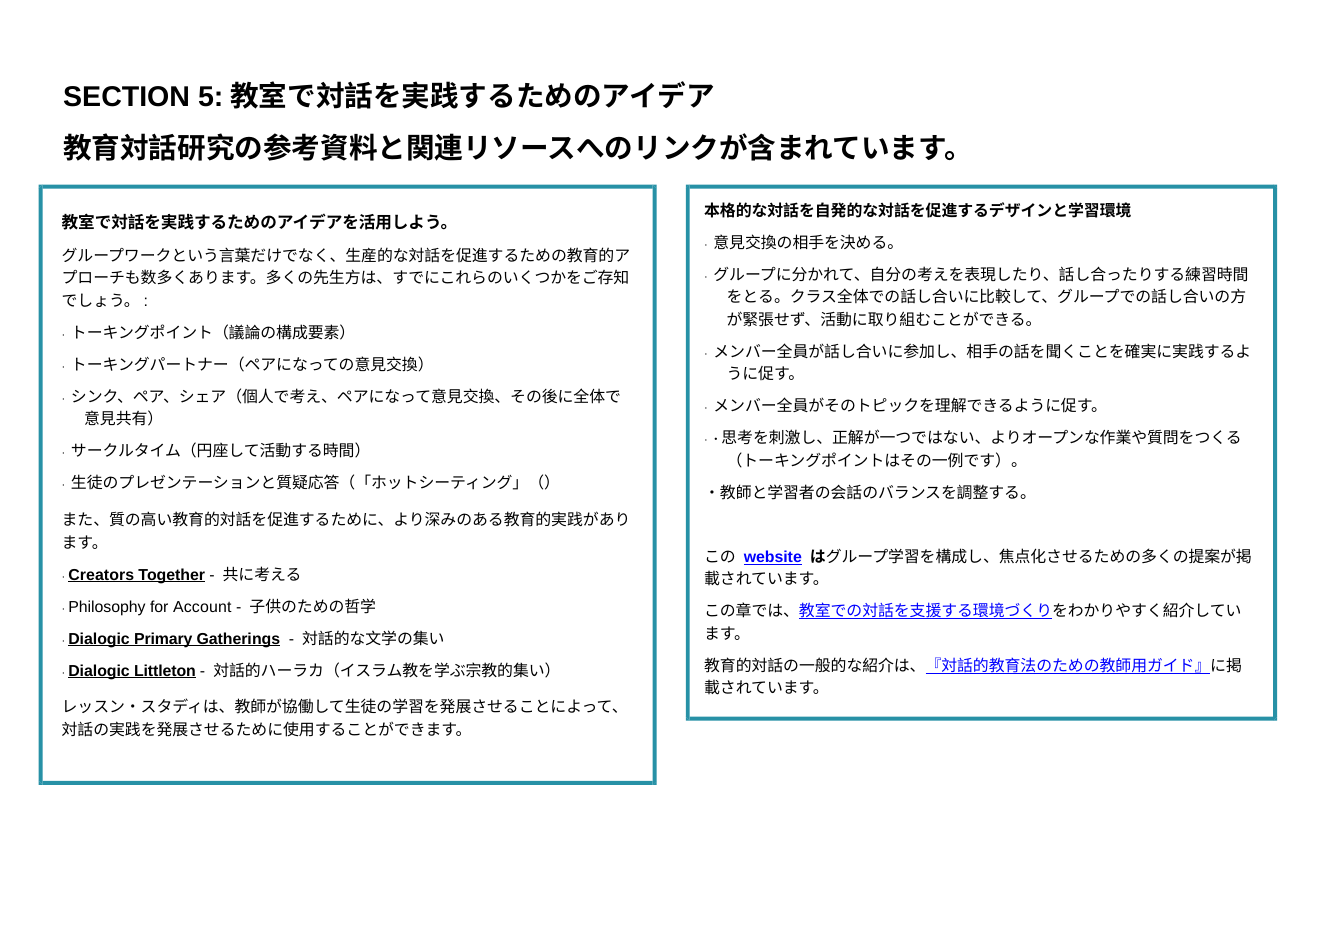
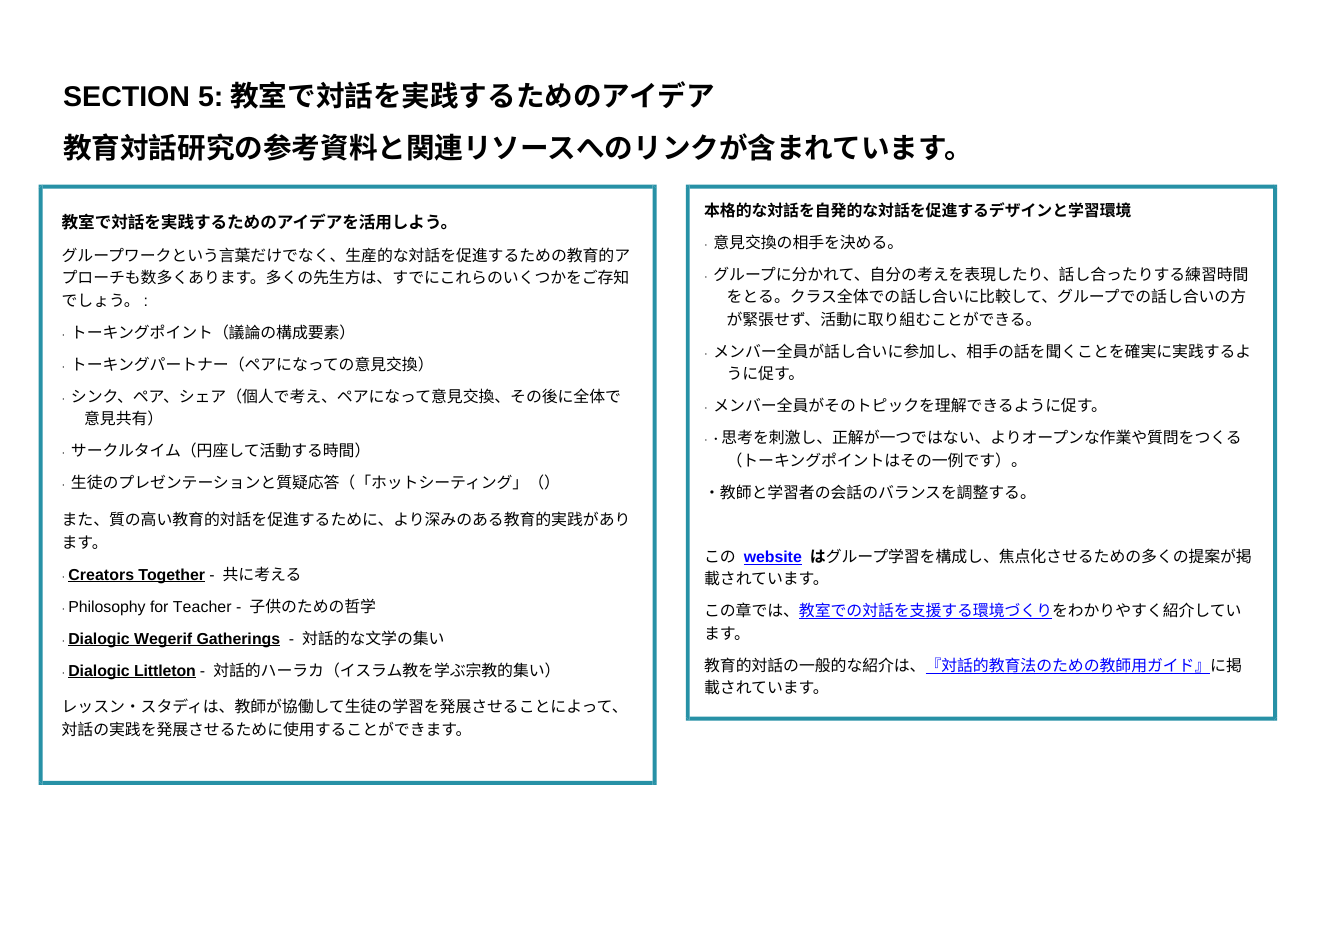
Account: Account -> Teacher
Primary: Primary -> Wegerif
